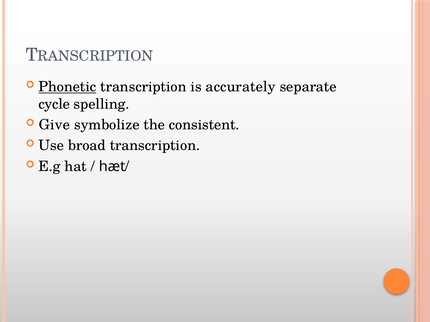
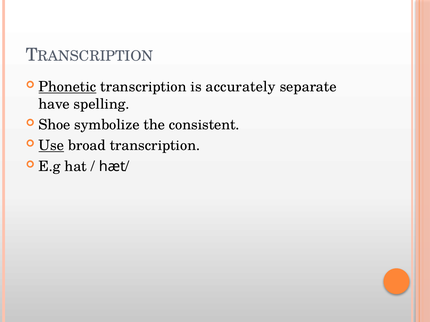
cycle: cycle -> have
Give: Give -> Shoe
Use underline: none -> present
